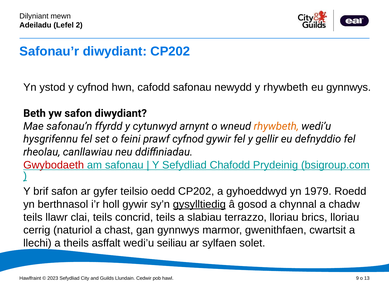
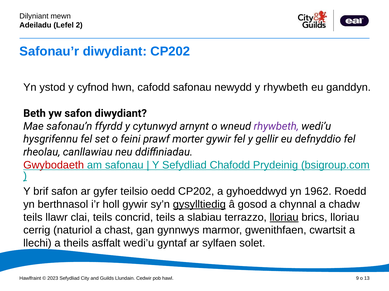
eu gynnwys: gynnwys -> ganddyn
rhywbeth at (276, 127) colour: orange -> purple
prawf cyfnod: cyfnod -> morter
1979: 1979 -> 1962
lloriau at (284, 218) underline: none -> present
seiliau: seiliau -> gyntaf
